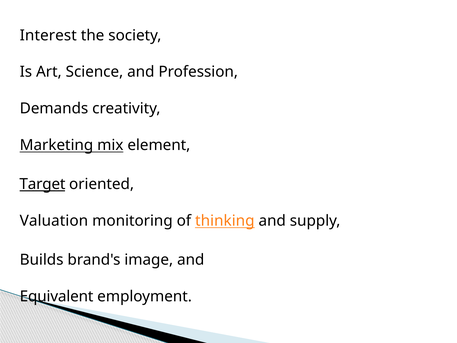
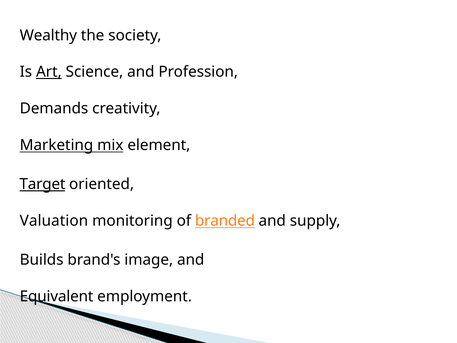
Interest: Interest -> Wealthy
Art underline: none -> present
thinking: thinking -> branded
